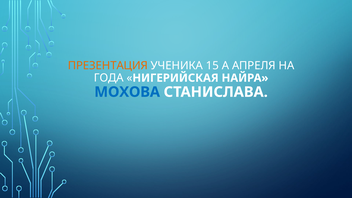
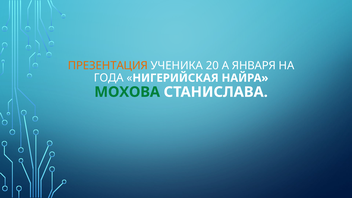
15: 15 -> 20
АПРЕЛЯ: АПРЕЛЯ -> ЯНВАРЯ
МОХОВА colour: blue -> green
